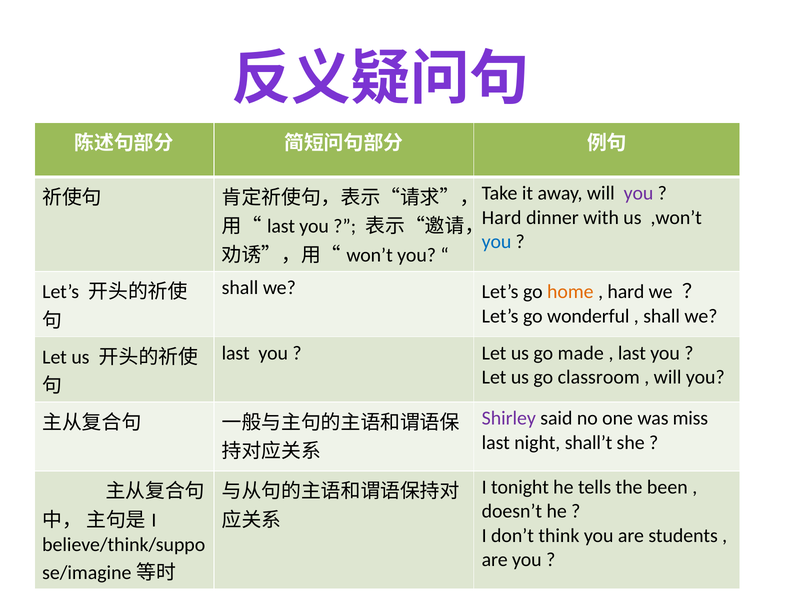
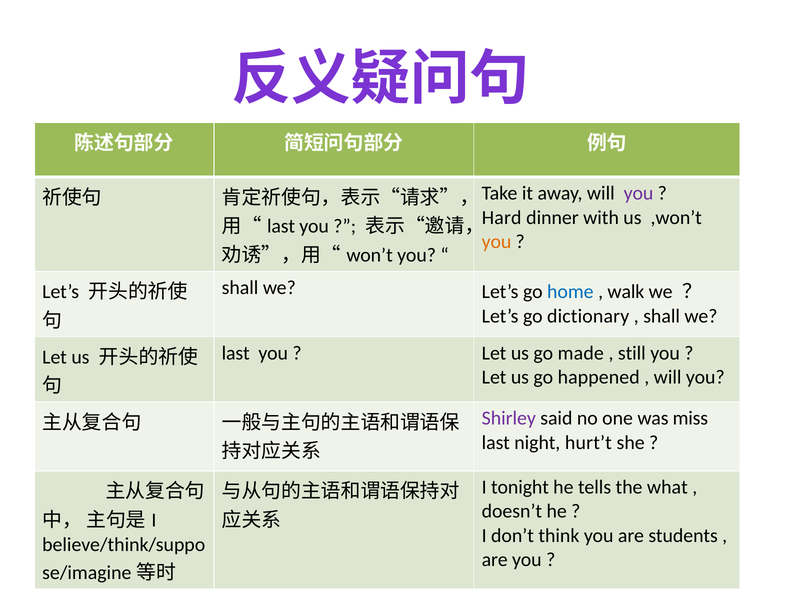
you at (497, 242) colour: blue -> orange
home colour: orange -> blue
hard at (626, 292): hard -> walk
wonderful: wonderful -> dictionary
last at (632, 353): last -> still
classroom: classroom -> happened
shall’t: shall’t -> hurt’t
been: been -> what
